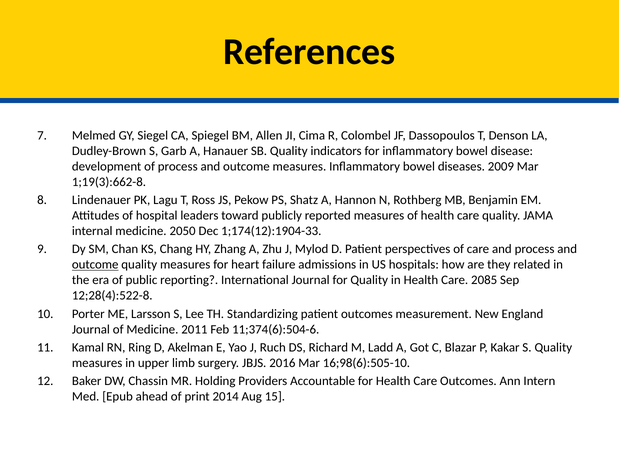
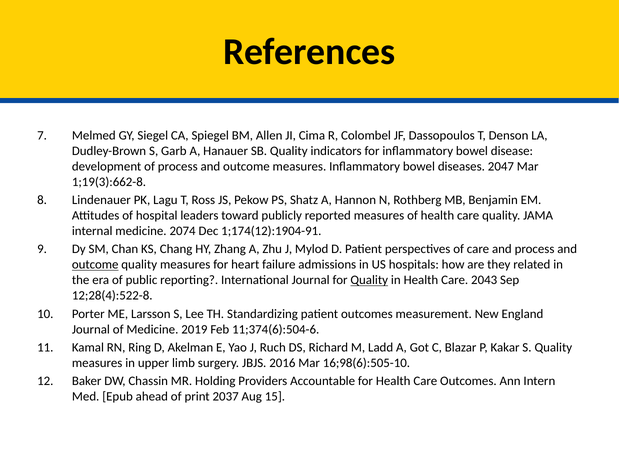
2009: 2009 -> 2047
2050: 2050 -> 2074
1;174(12):1904-33: 1;174(12):1904-33 -> 1;174(12):1904-91
Quality at (369, 280) underline: none -> present
2085: 2085 -> 2043
2011: 2011 -> 2019
2014: 2014 -> 2037
